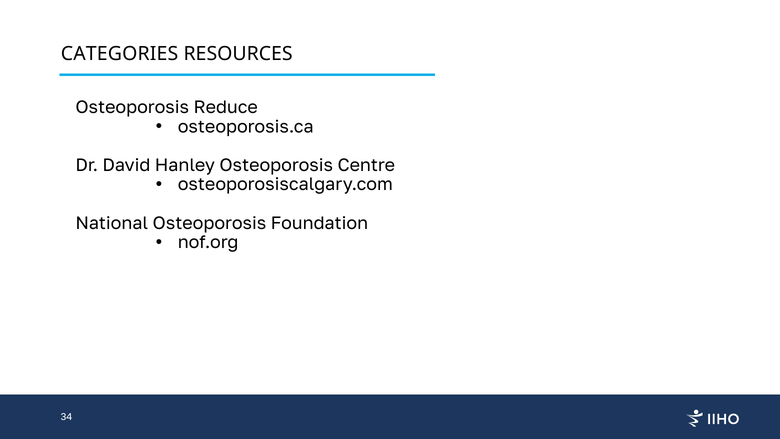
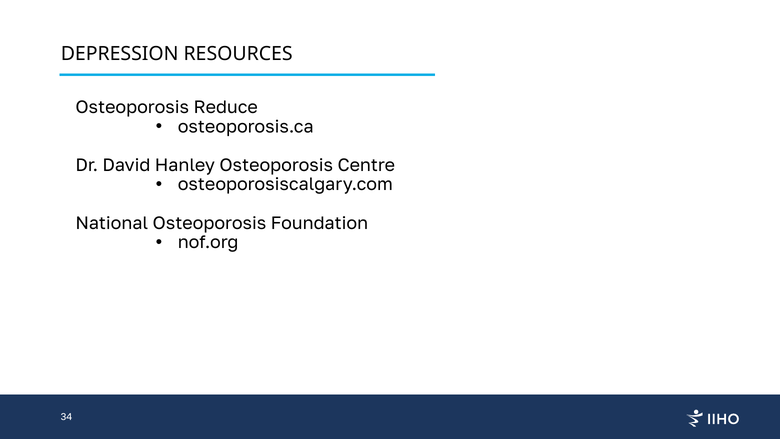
CATEGORIES: CATEGORIES -> DEPRESSION
